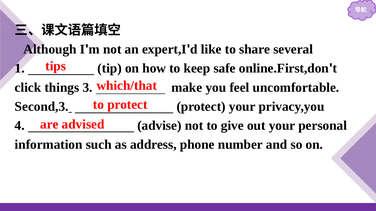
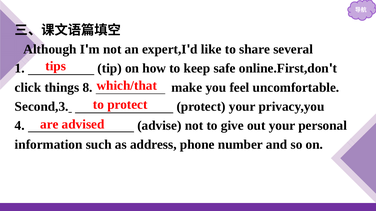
3: 3 -> 8
